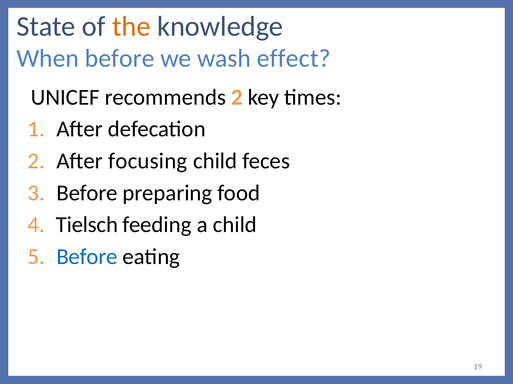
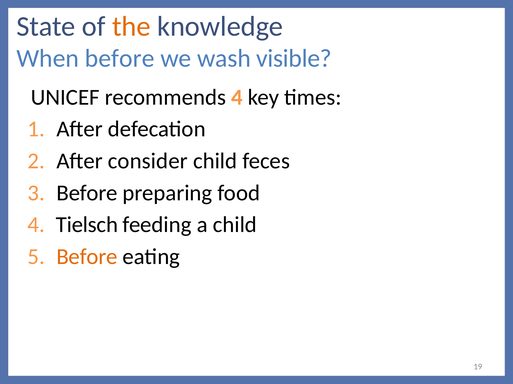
effect: effect -> visible
recommends 2: 2 -> 4
focusing: focusing -> consider
Before at (87, 257) colour: blue -> orange
